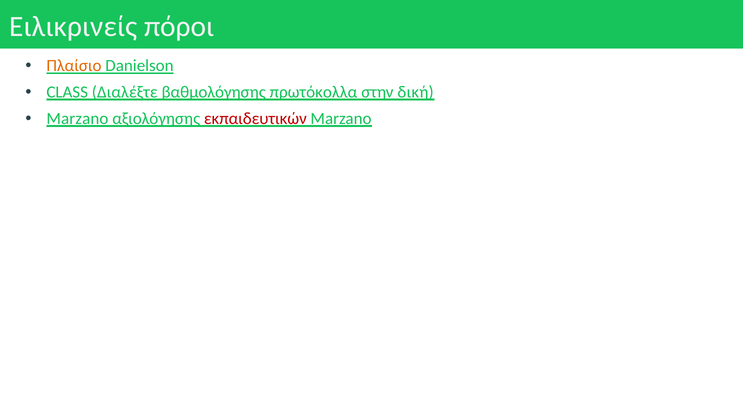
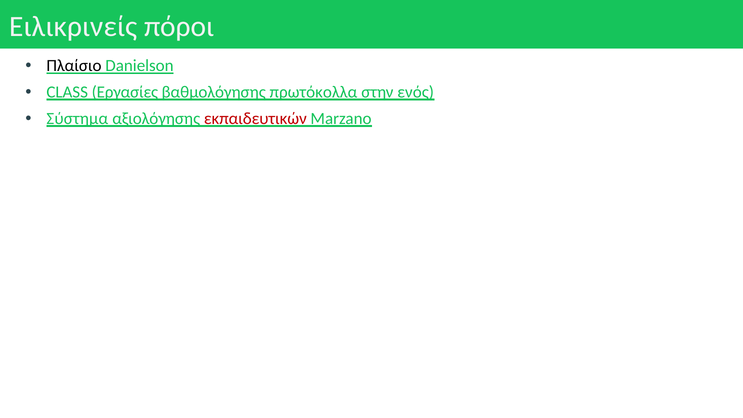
Πλαίσιο colour: orange -> black
Διαλέξτε: Διαλέξτε -> Εργασίες
δική: δική -> ενός
Marzano at (77, 119): Marzano -> Σύστημα
